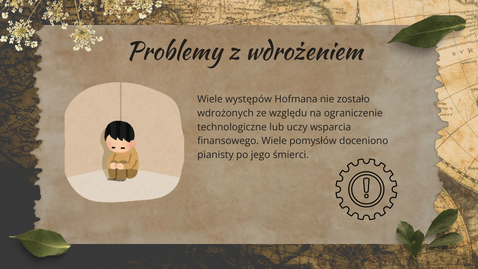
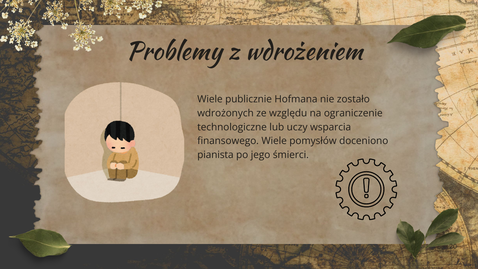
występów: występów -> publicznie
pianisty: pianisty -> pianista
